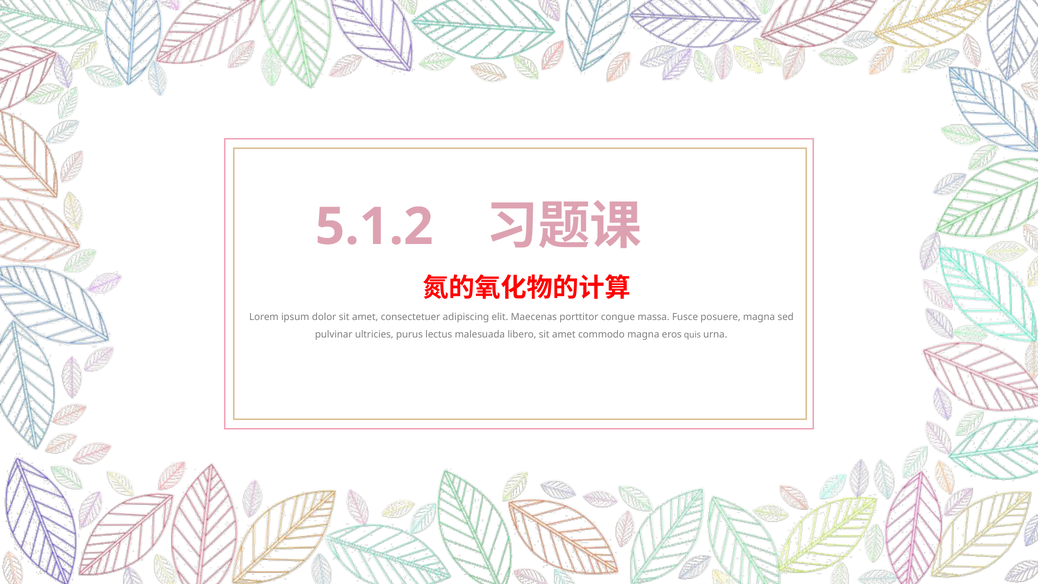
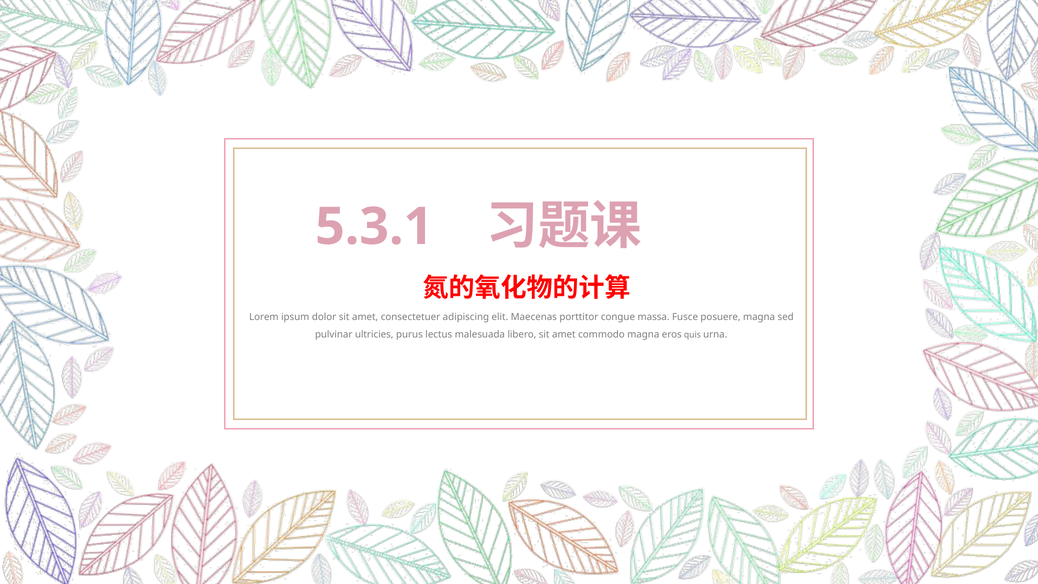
5.1.2: 5.1.2 -> 5.3.1
